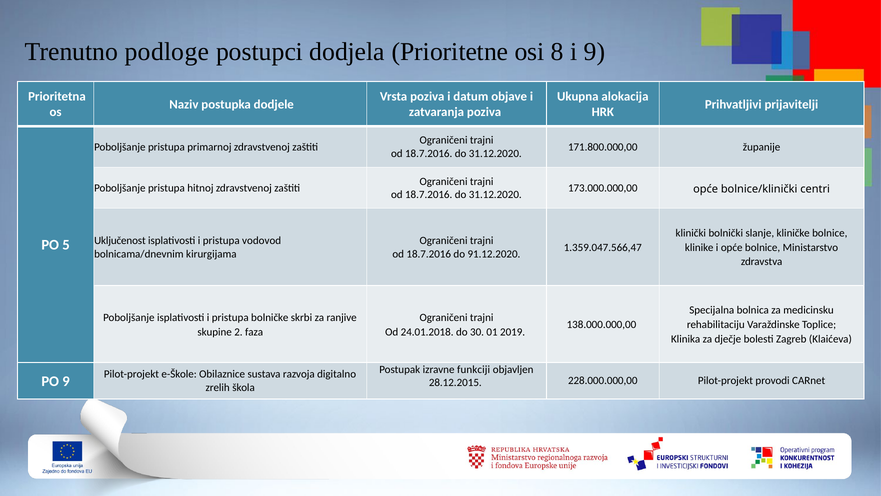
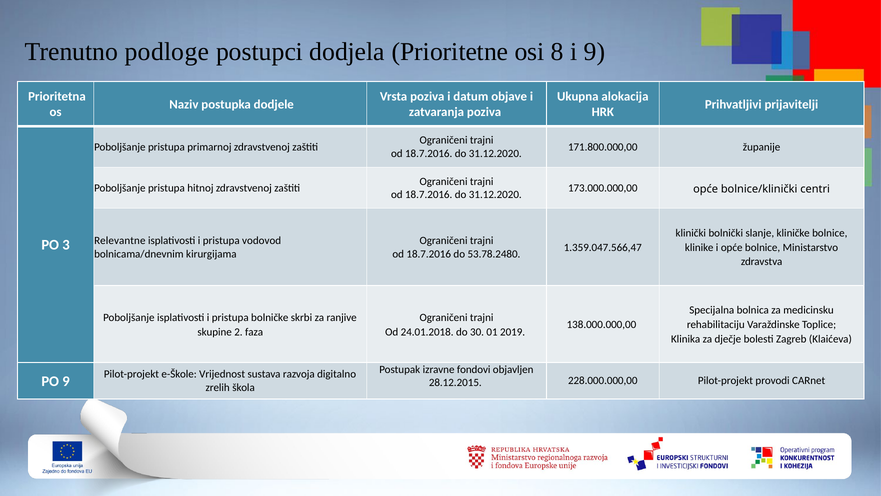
Uključenost: Uključenost -> Relevantne
5: 5 -> 3
91.12.2020: 91.12.2020 -> 53.78.2480
funkciji: funkciji -> fondovi
Obilaznice: Obilaznice -> Vrijednost
